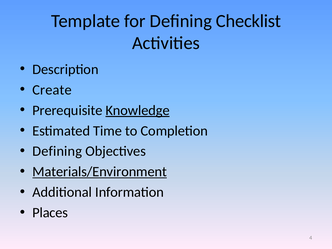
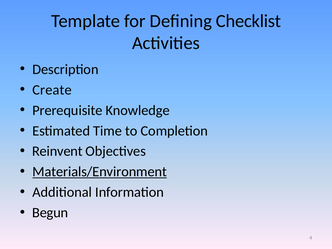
Knowledge underline: present -> none
Defining at (57, 151): Defining -> Reinvent
Places: Places -> Begun
